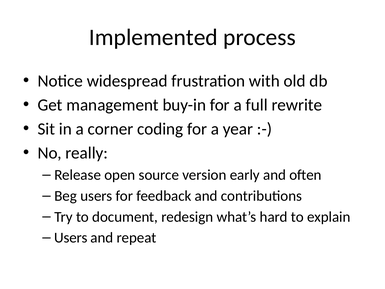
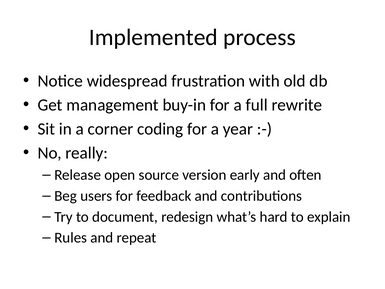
Users at (71, 238): Users -> Rules
